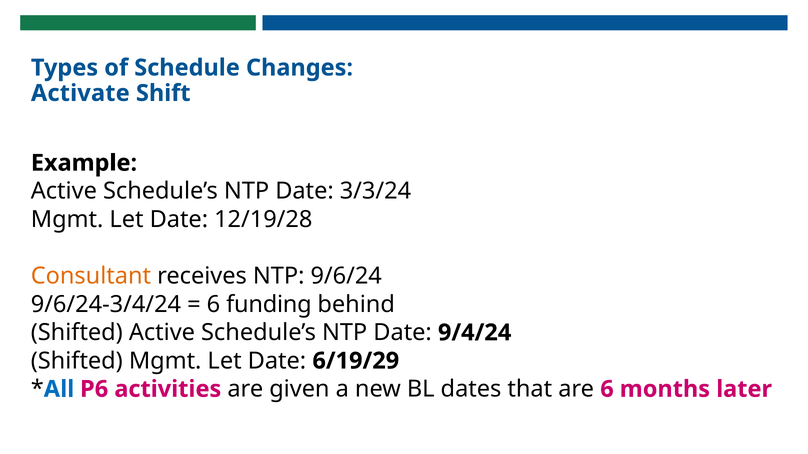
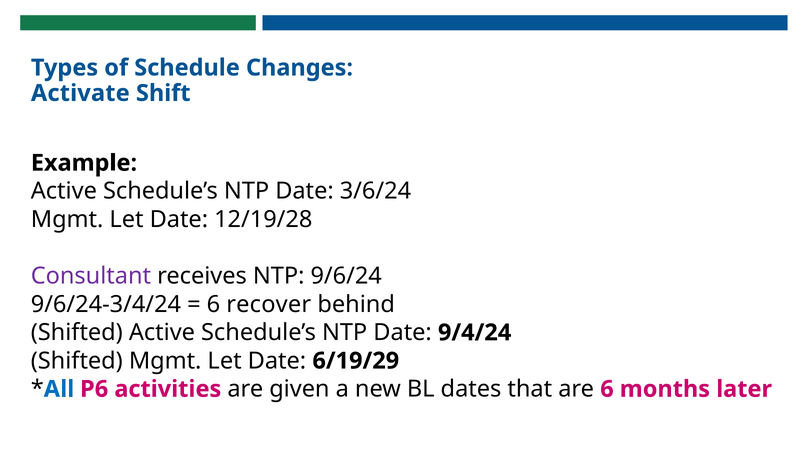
3/3/24: 3/3/24 -> 3/6/24
Consultant colour: orange -> purple
funding: funding -> recover
